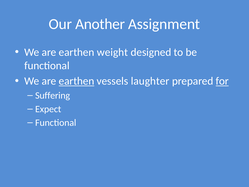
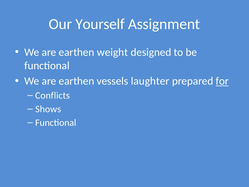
Another: Another -> Yourself
earthen at (76, 81) underline: present -> none
Suffering: Suffering -> Conflicts
Expect: Expect -> Shows
